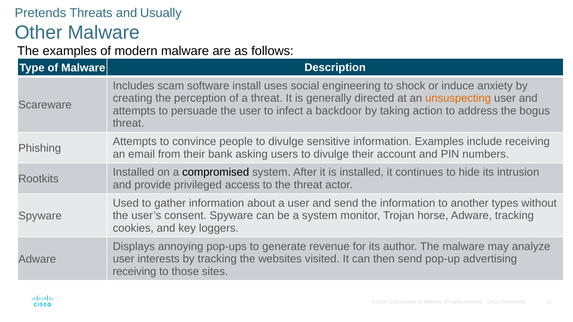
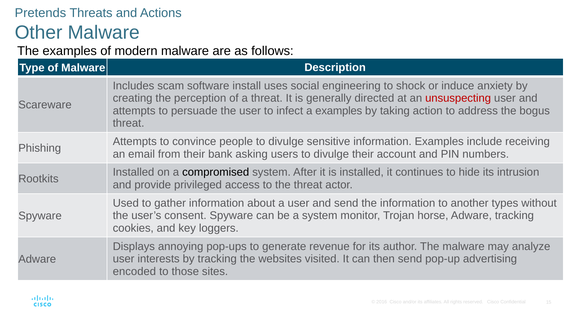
Usually: Usually -> Actions
unsuspecting colour: orange -> red
a backdoor: backdoor -> examples
receiving at (134, 272): receiving -> encoded
